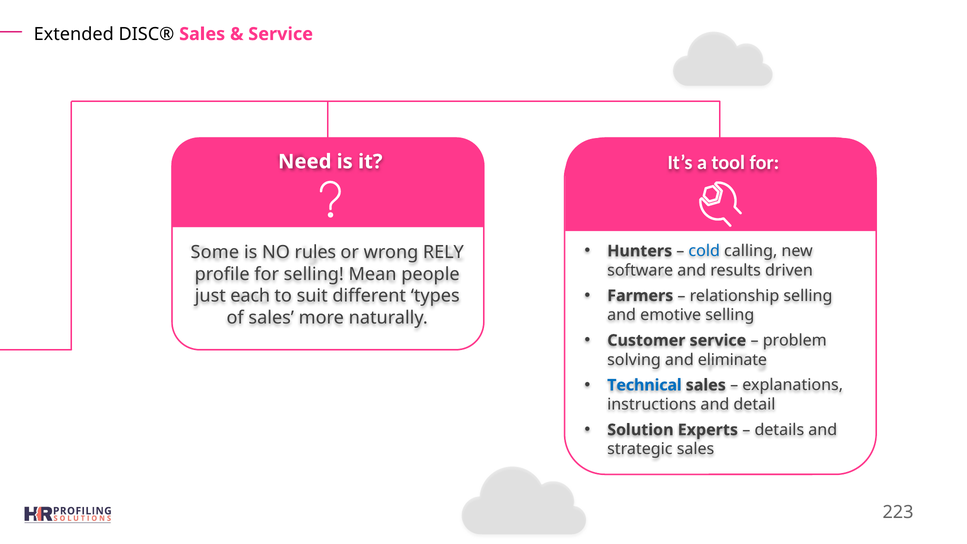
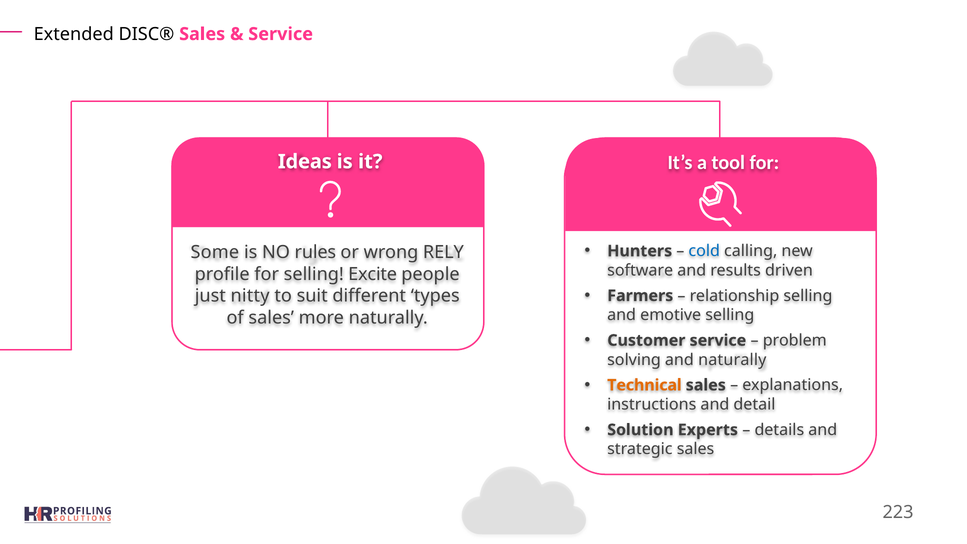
Need: Need -> Ideas
Mean: Mean -> Excite
each: each -> nitty
and eliminate: eliminate -> naturally
Technical colour: blue -> orange
